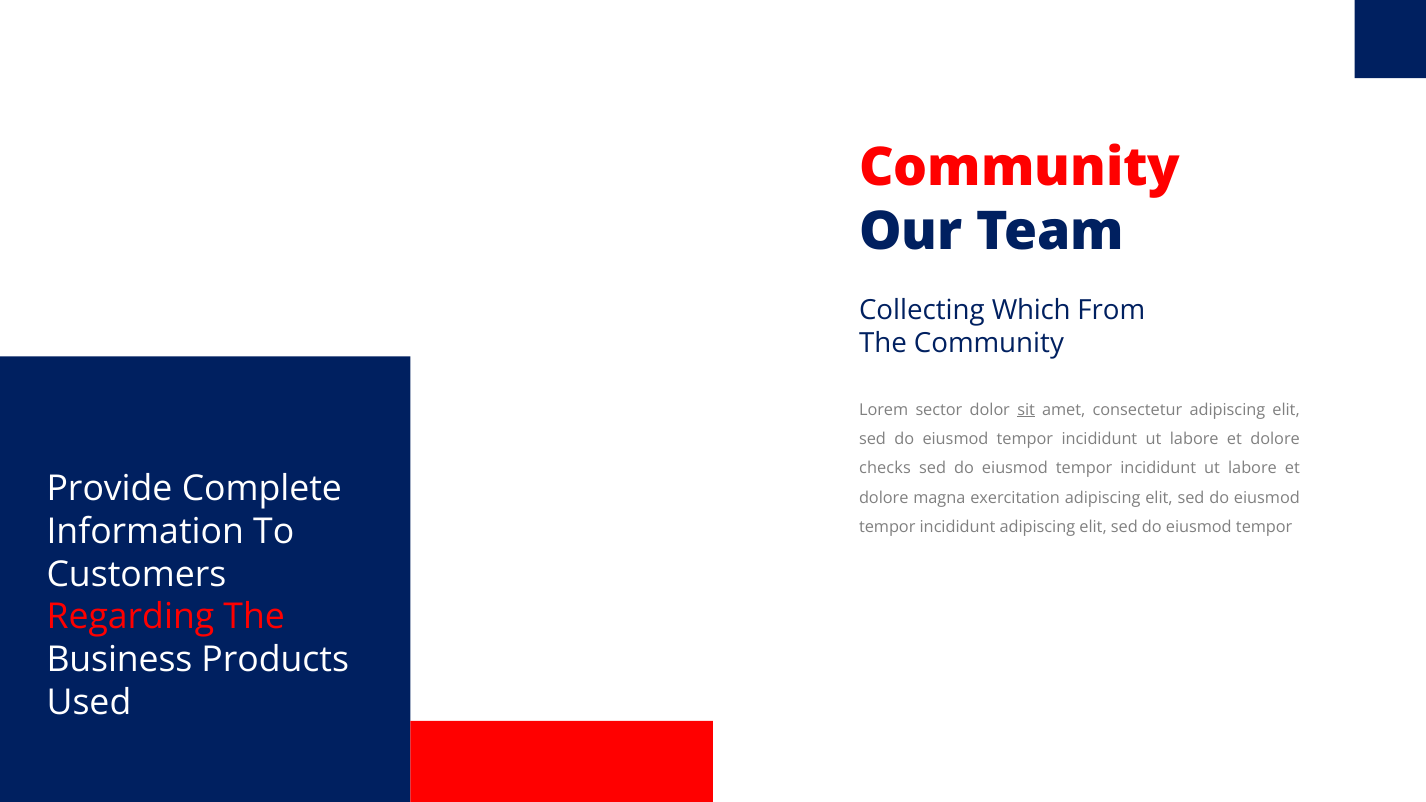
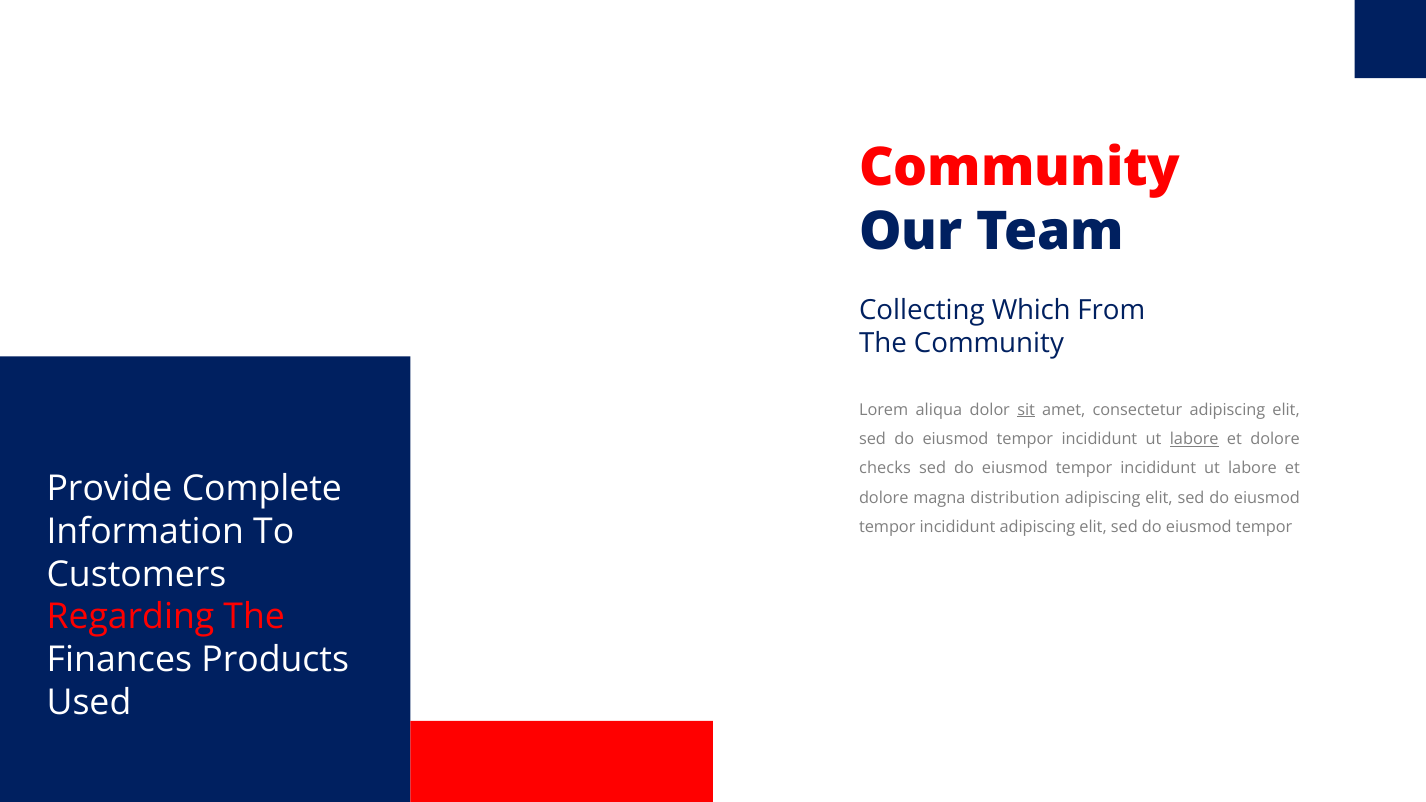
sector: sector -> aliqua
labore at (1194, 439) underline: none -> present
exercitation: exercitation -> distribution
Business: Business -> Finances
